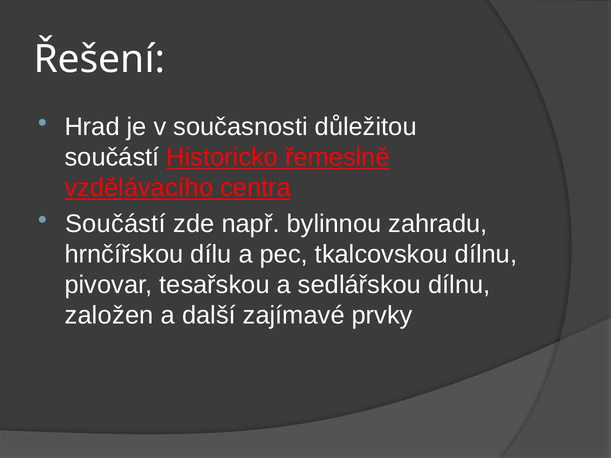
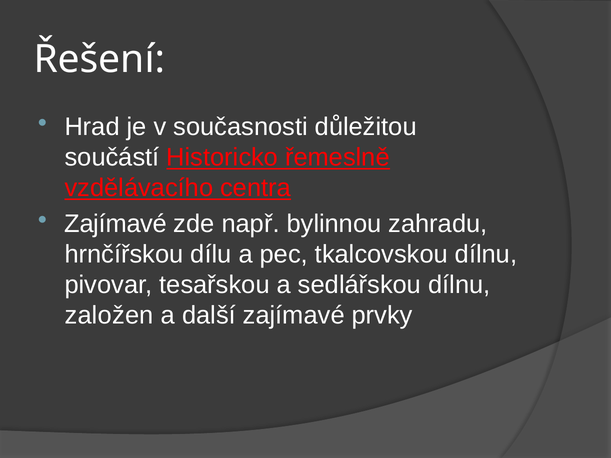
Součástí at (115, 224): Součástí -> Zajímavé
